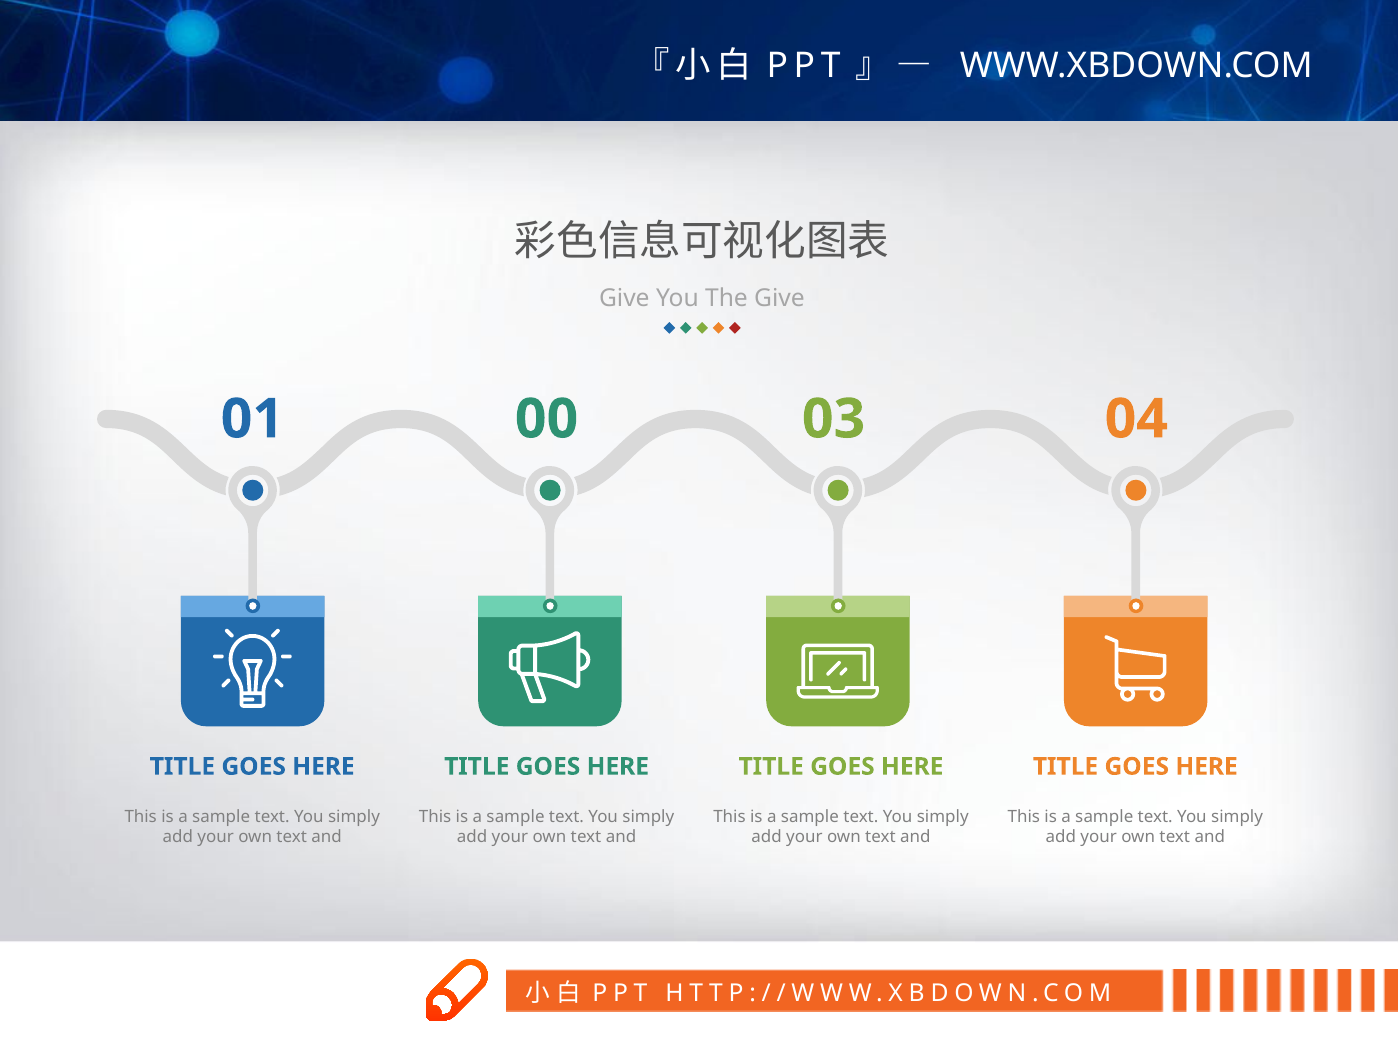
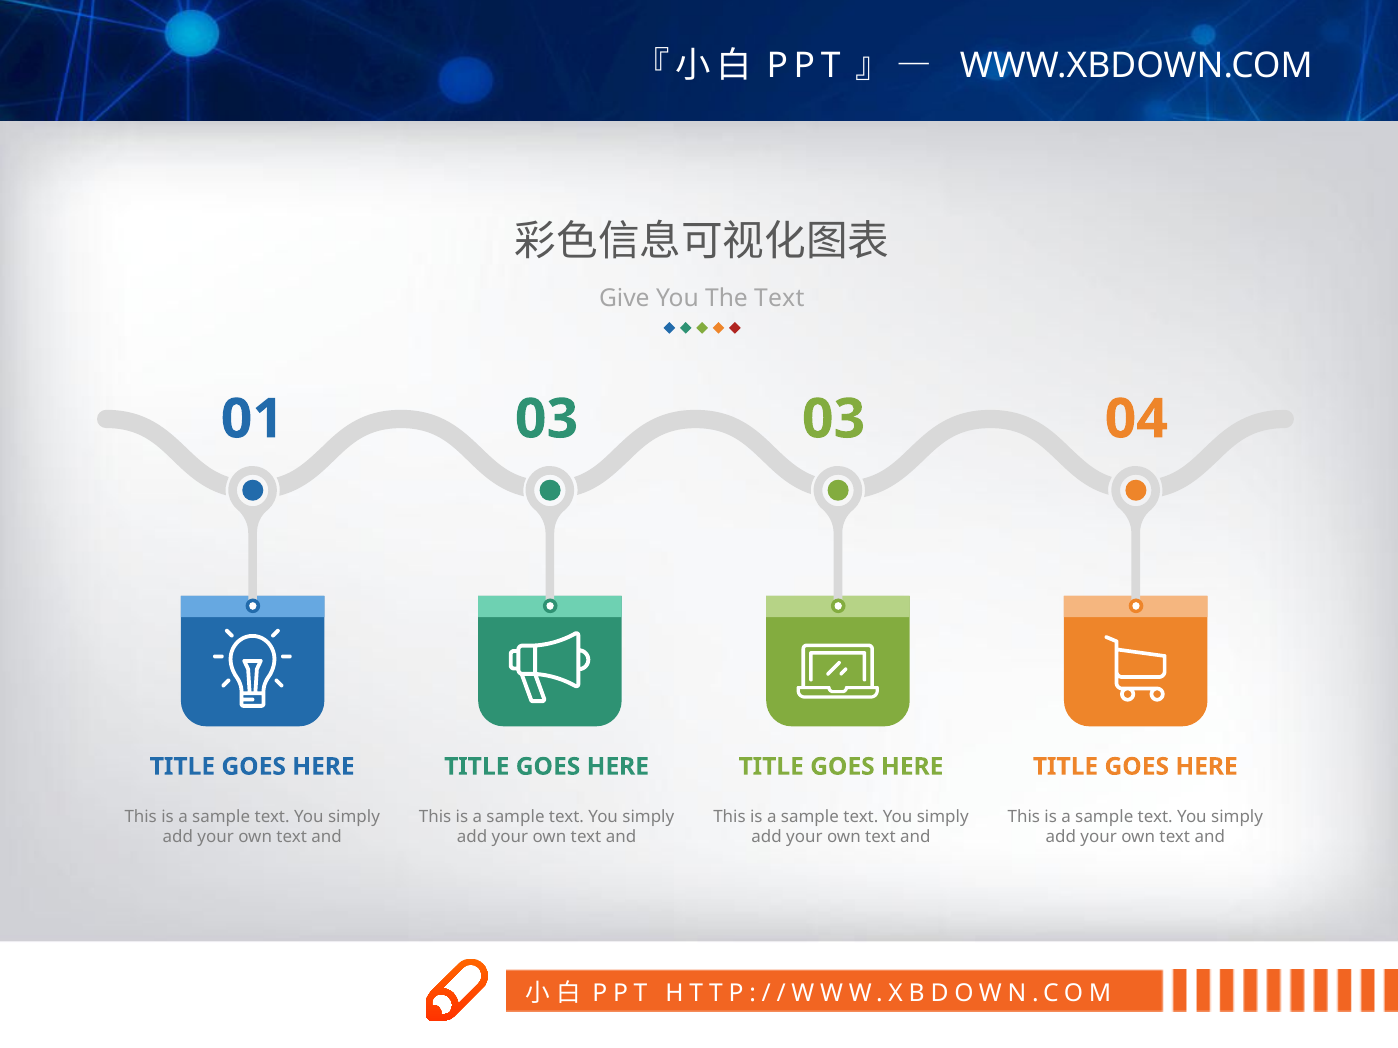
The Give: Give -> Text
01 00: 00 -> 03
